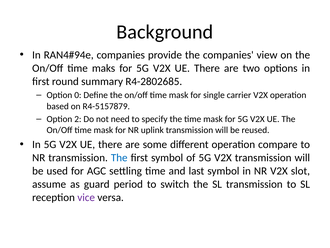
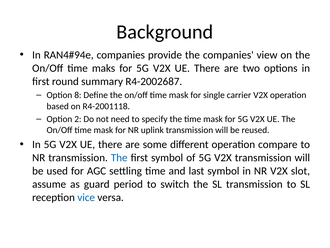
R4-2802685: R4-2802685 -> R4-2002687
0: 0 -> 8
R4-5157879: R4-5157879 -> R4-2001118
vice colour: purple -> blue
